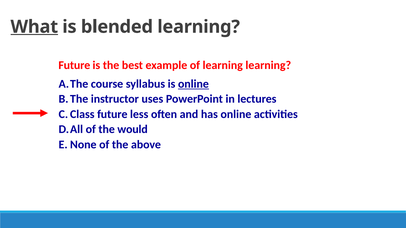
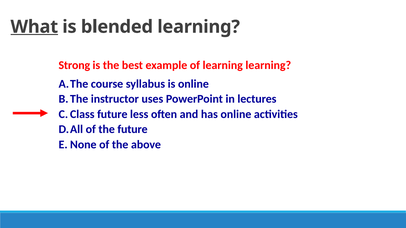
Future at (74, 65): Future -> Strong
online at (193, 84) underline: present -> none
the would: would -> future
